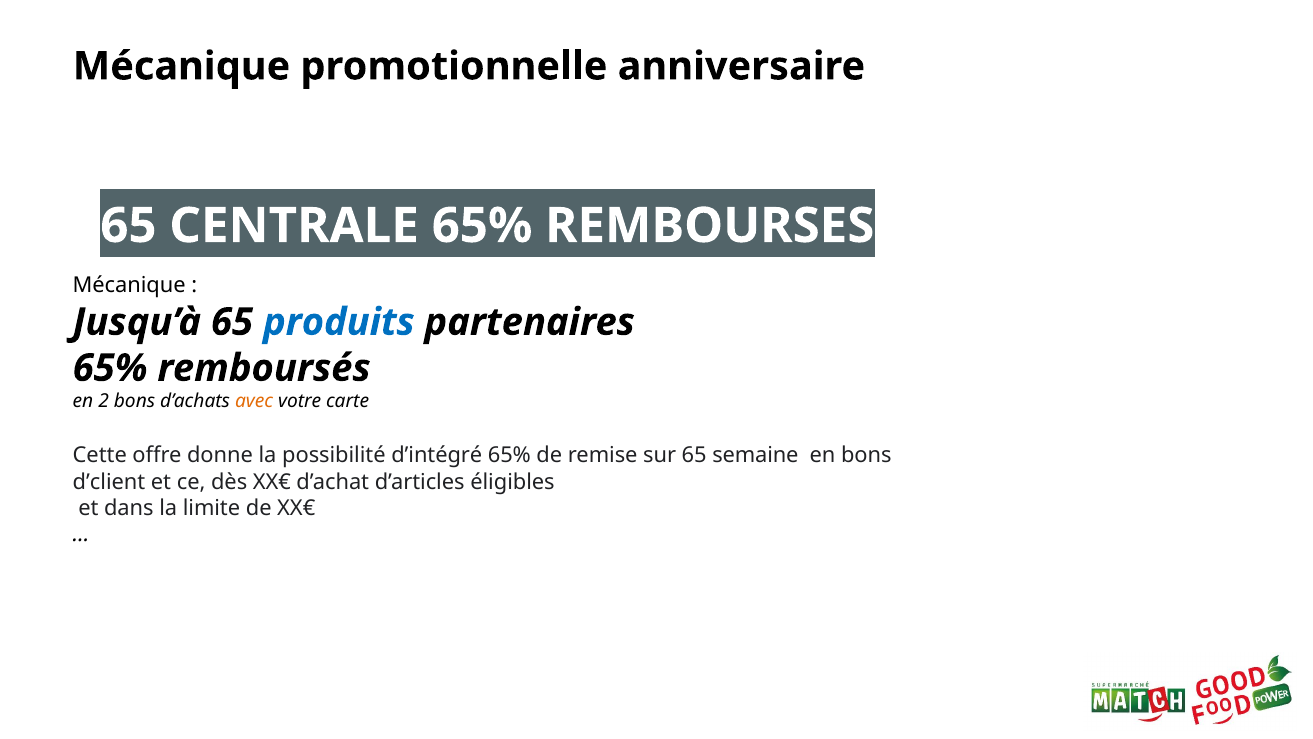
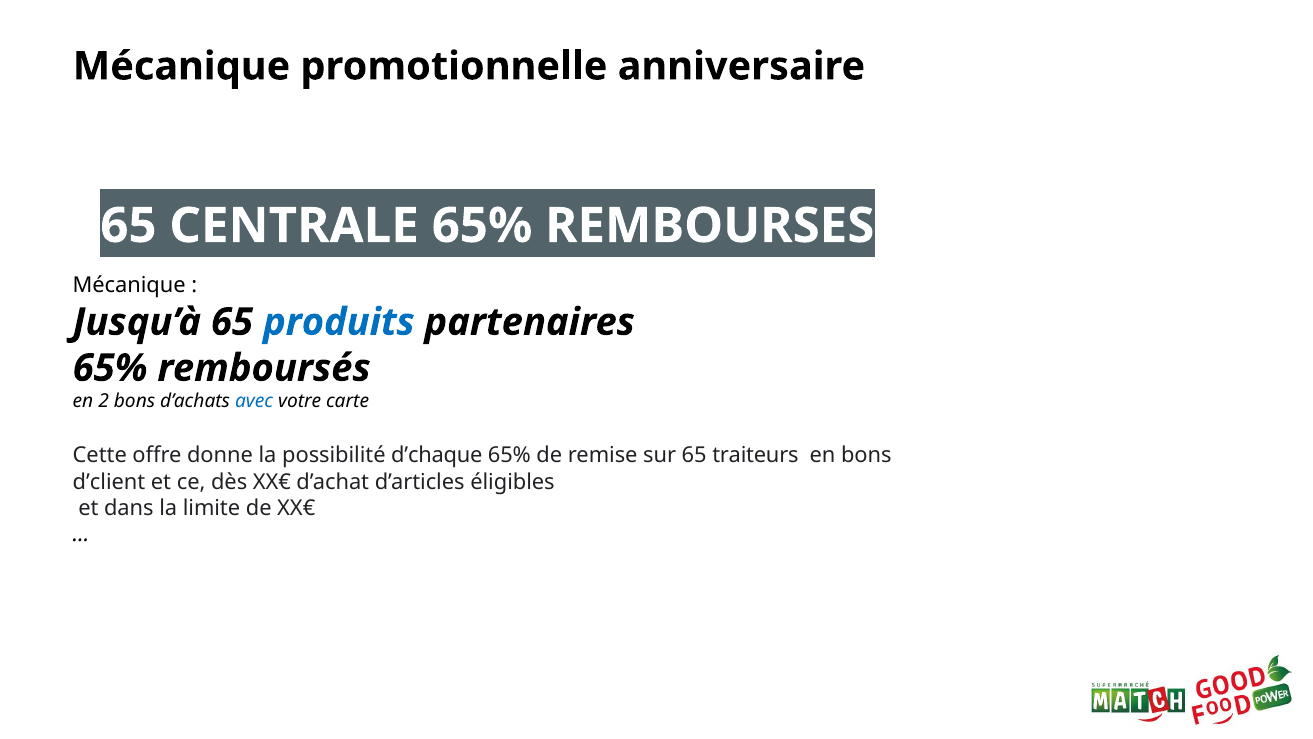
avec colour: orange -> blue
d’intégré: d’intégré -> d’chaque
semaine: semaine -> traiteurs
